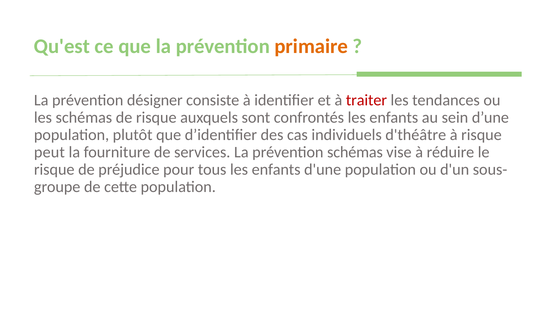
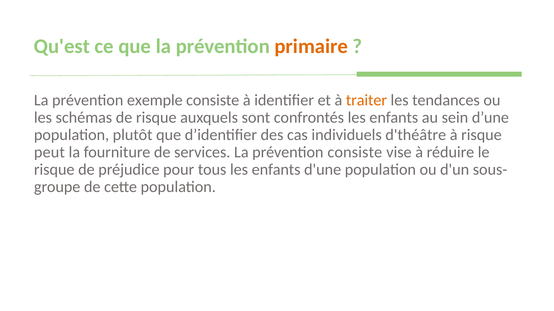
désigner: désigner -> exemple
traiter colour: red -> orange
prévention schémas: schémas -> consiste
